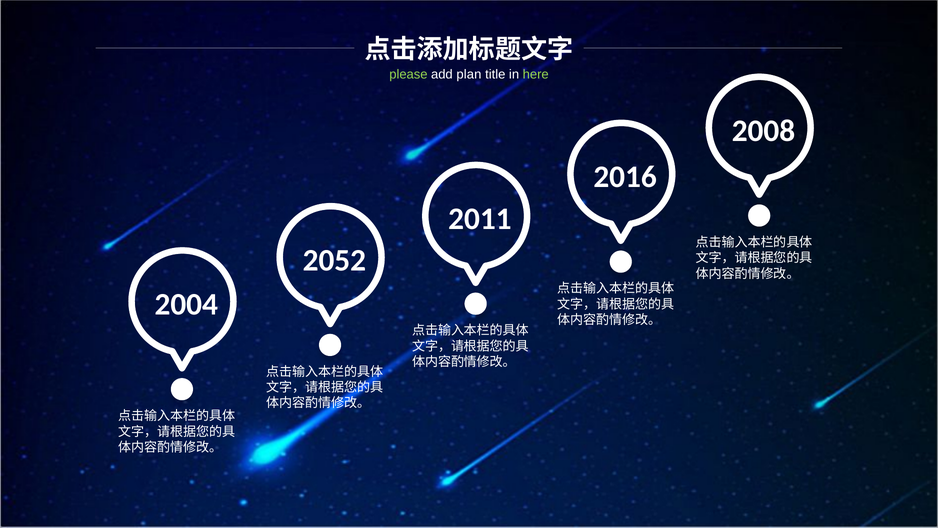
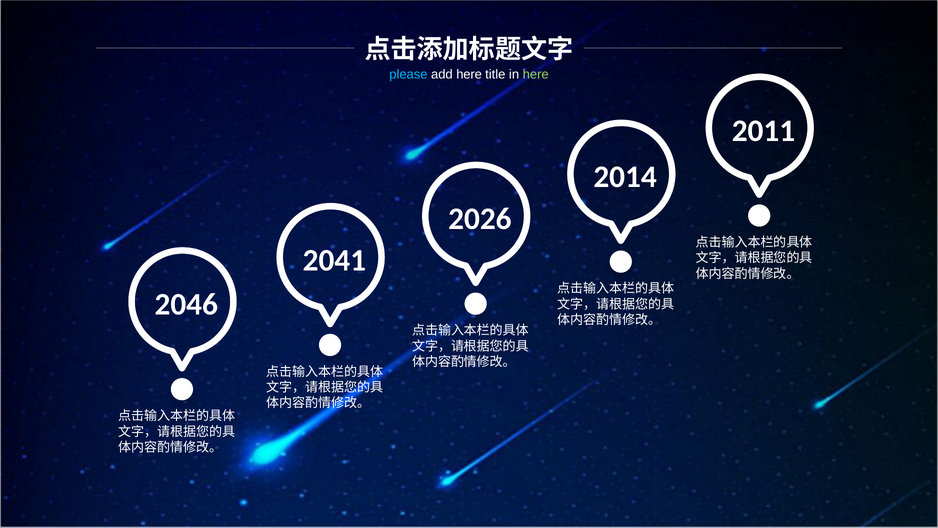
please colour: light green -> light blue
add plan: plan -> here
2008: 2008 -> 2011
2016: 2016 -> 2014
2011: 2011 -> 2026
2052: 2052 -> 2041
2004: 2004 -> 2046
